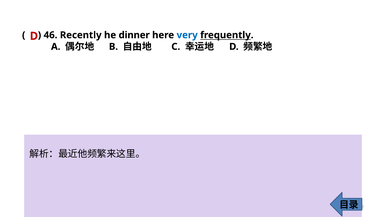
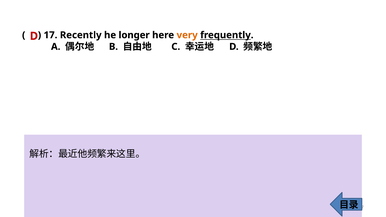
46 at (51, 35): 46 -> 17
dinner: dinner -> longer
very colour: blue -> orange
